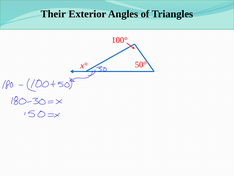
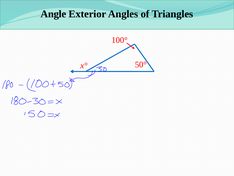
Their: Their -> Angle
